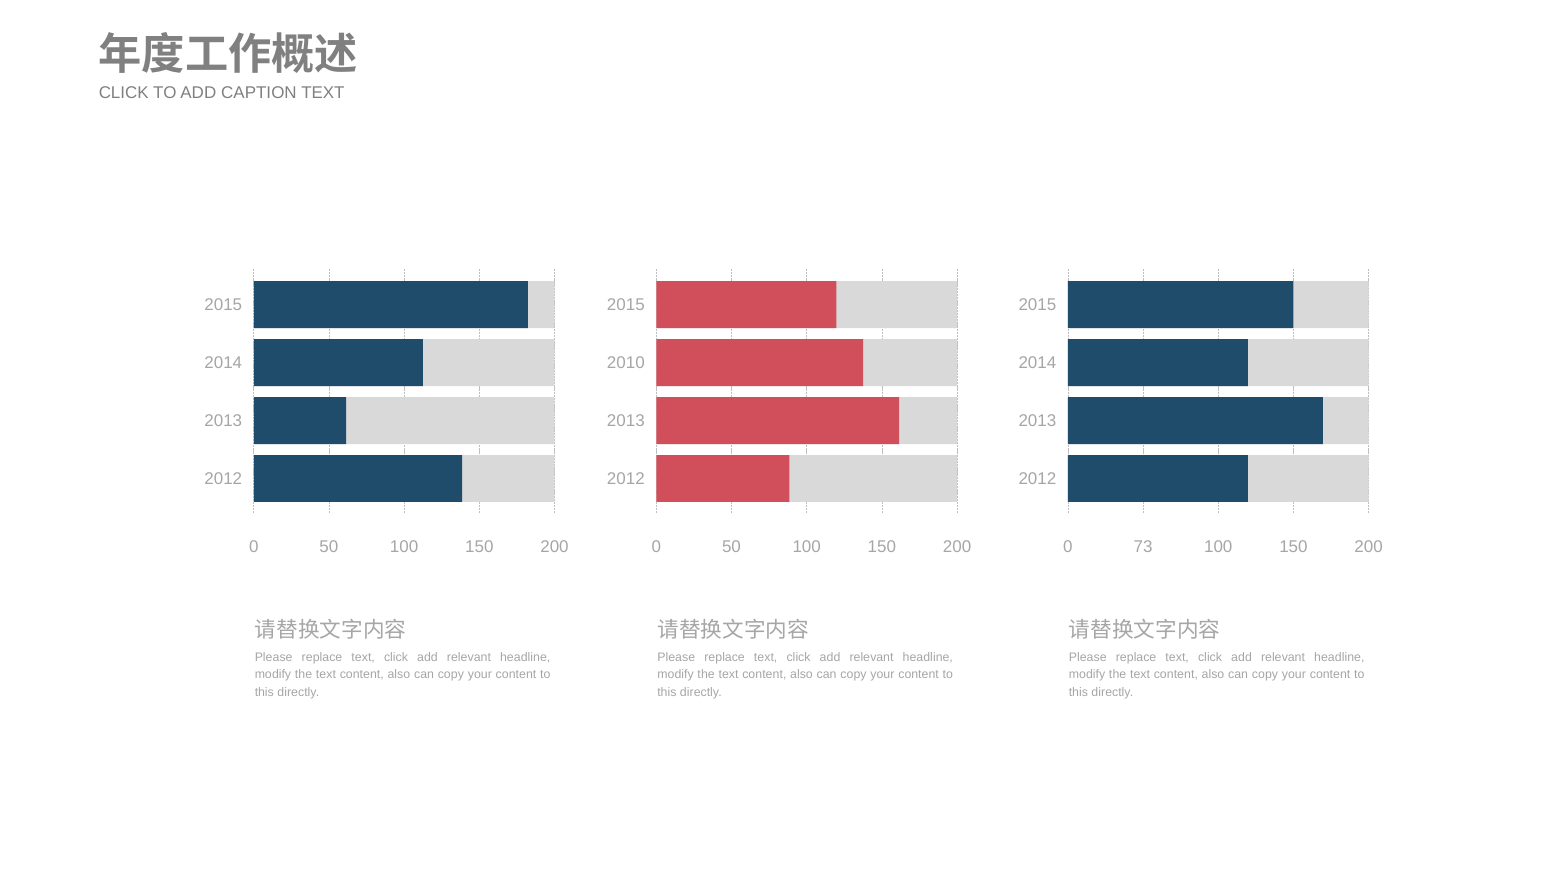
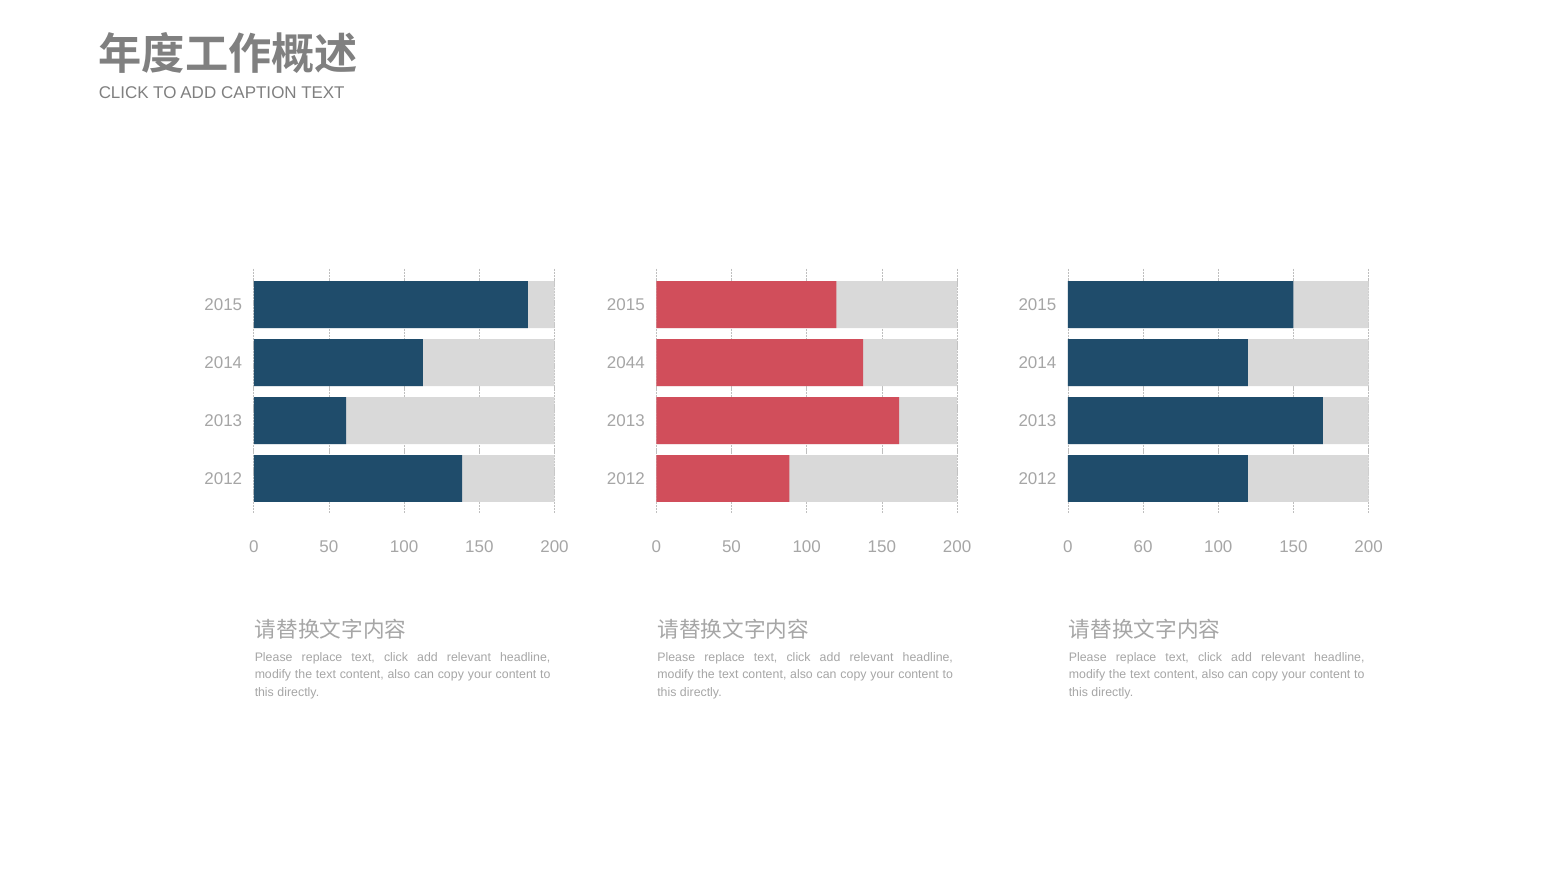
2010: 2010 -> 2044
73: 73 -> 60
